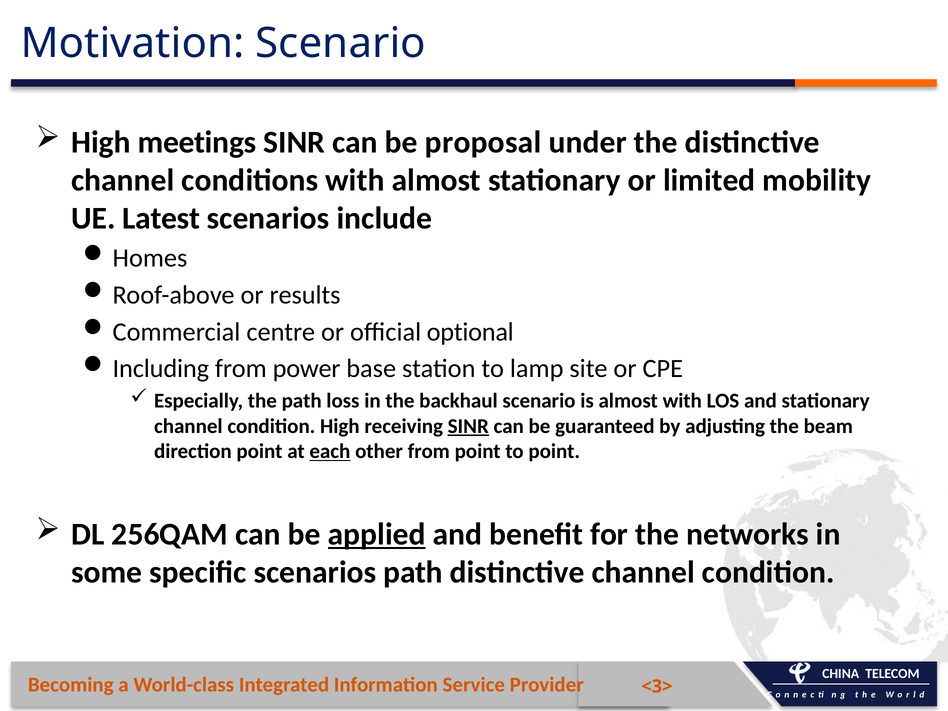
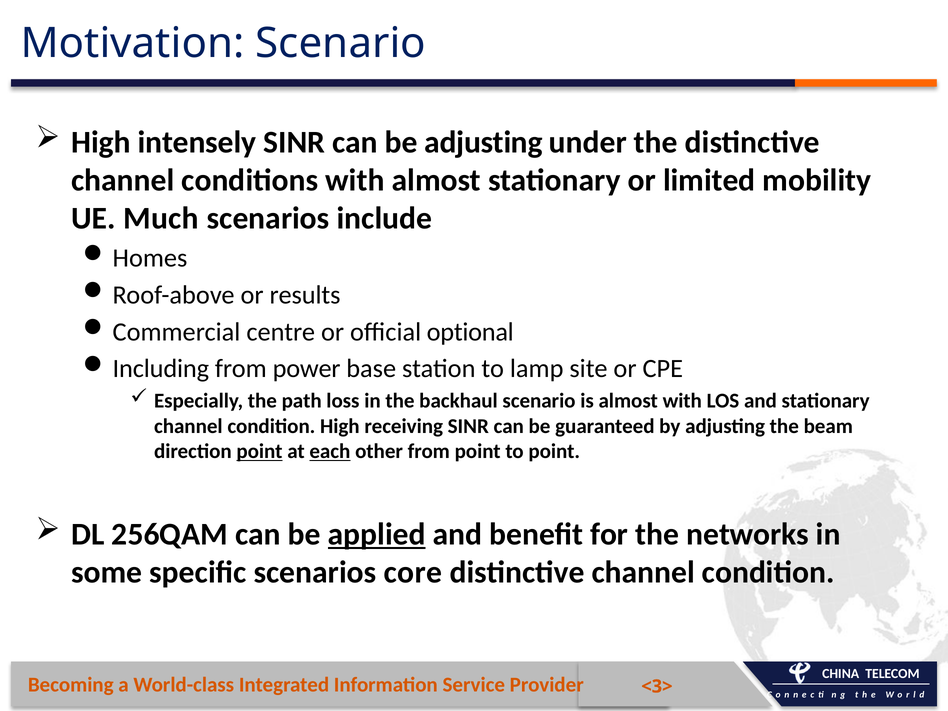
meetings: meetings -> intensely
be proposal: proposal -> adjusting
Latest: Latest -> Much
SINR at (468, 426) underline: present -> none
point at (260, 451) underline: none -> present
scenarios path: path -> core
